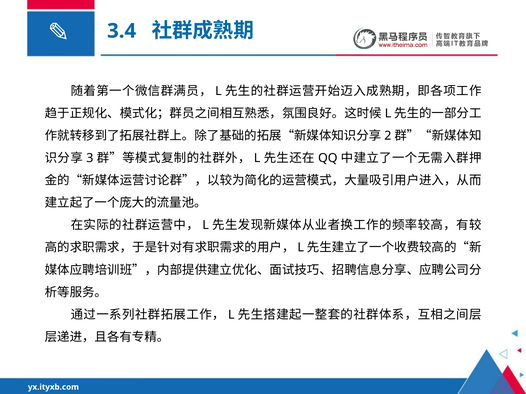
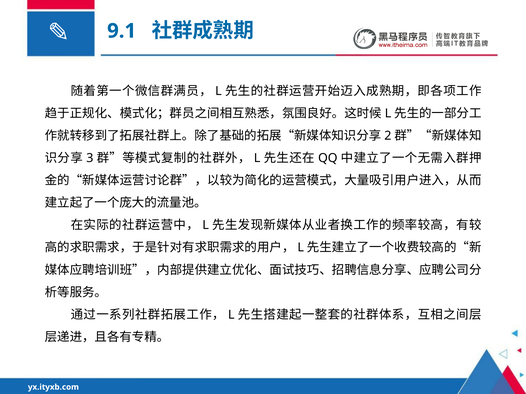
3.4: 3.4 -> 9.1
